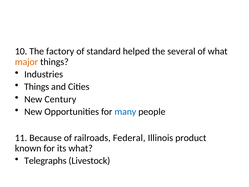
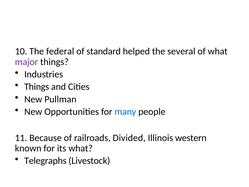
factory: factory -> federal
major colour: orange -> purple
Century: Century -> Pullman
Federal: Federal -> Divided
product: product -> western
